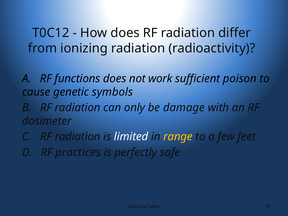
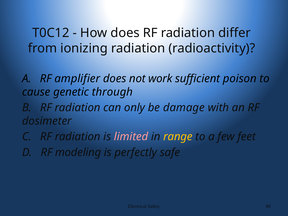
functions: functions -> amplifier
symbols: symbols -> through
limited colour: white -> pink
practices: practices -> modeling
